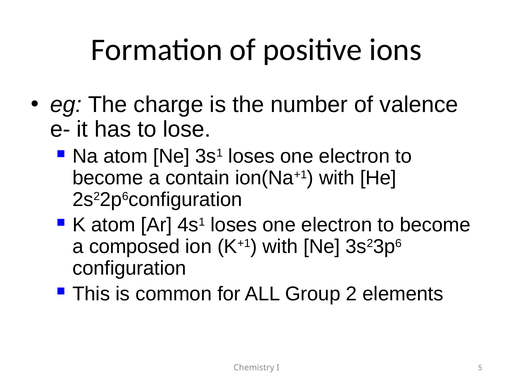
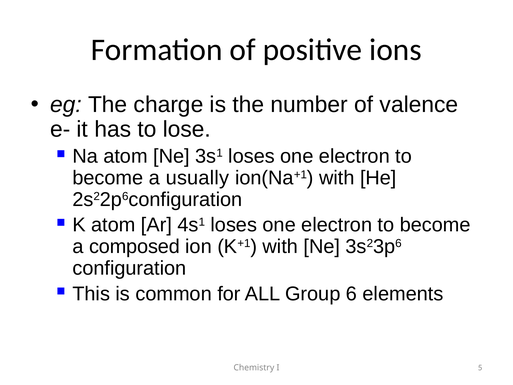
contain: contain -> usually
2: 2 -> 6
